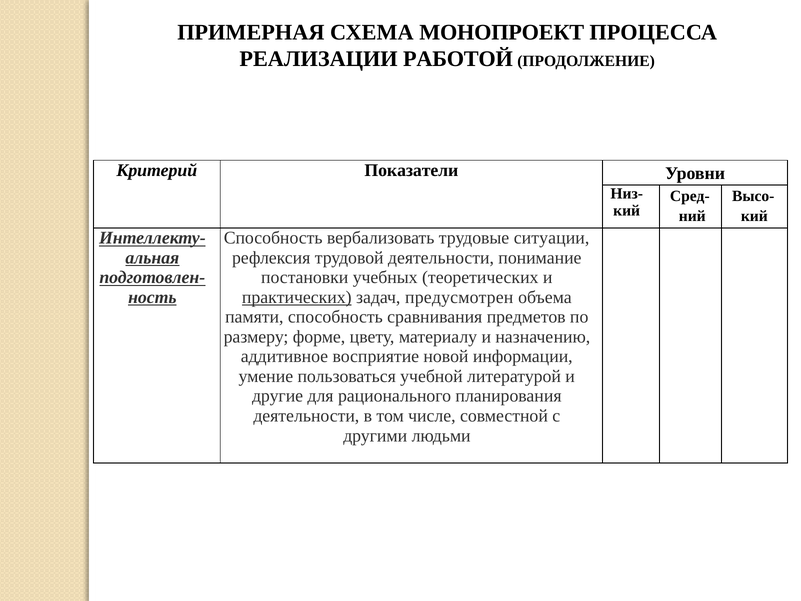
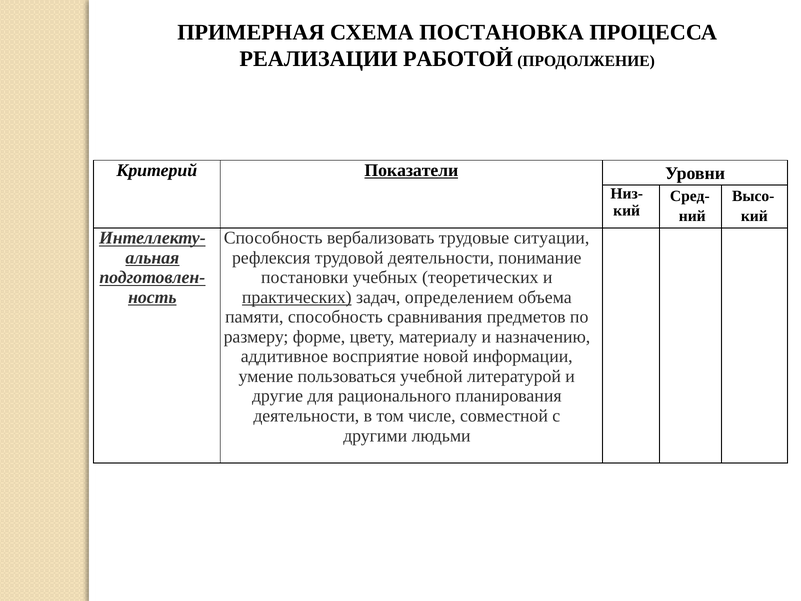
МОНОПРОЕКТ: МОНОПРОЕКТ -> ПОСТАНОВКА
Показатели underline: none -> present
предусмотрен: предусмотрен -> определением
